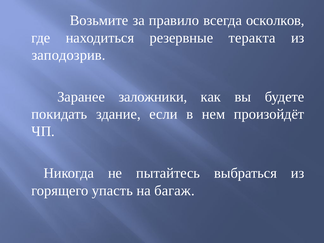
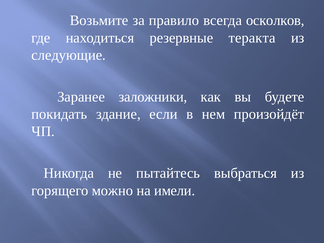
заподозрив: заподозрив -> следующие
упасть: упасть -> можно
багаж: багаж -> имели
